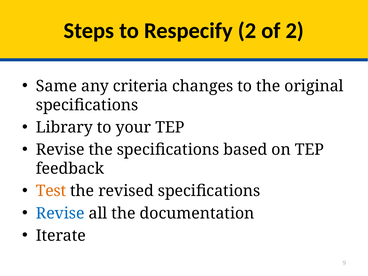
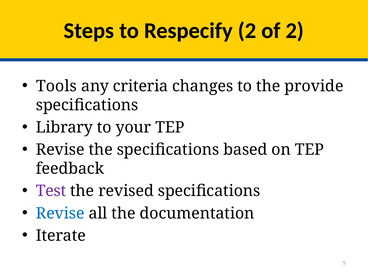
Same: Same -> Tools
original: original -> provide
Test colour: orange -> purple
